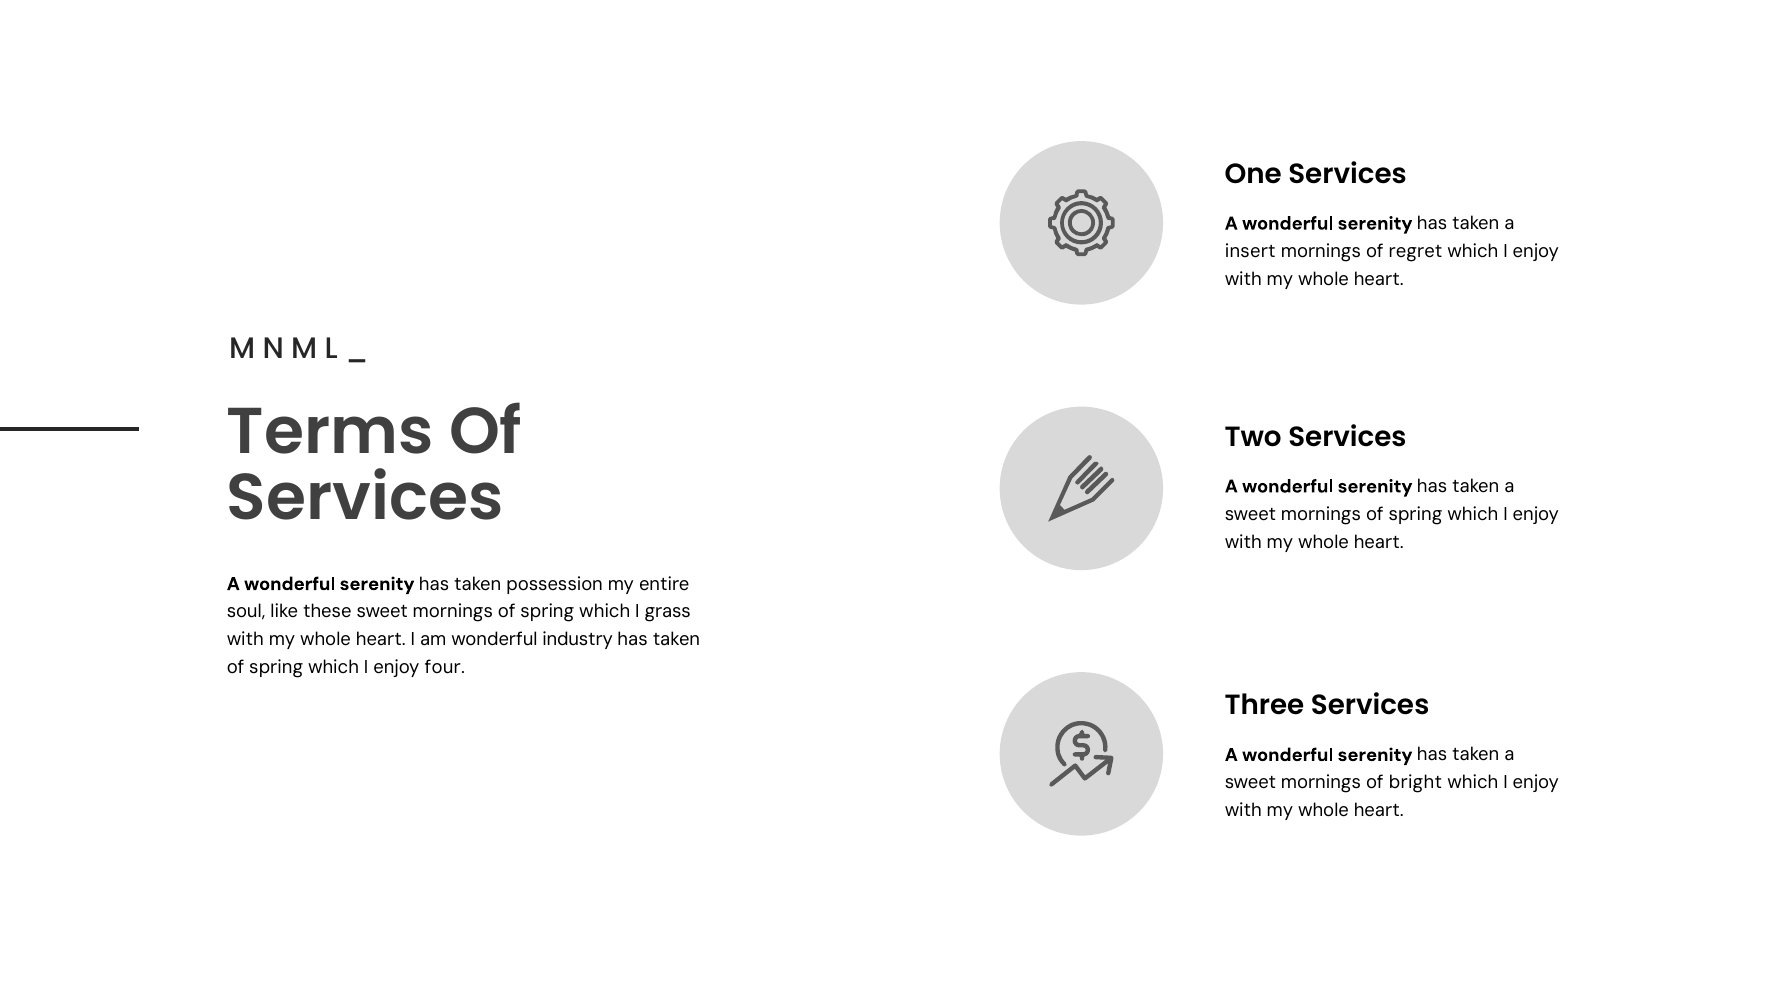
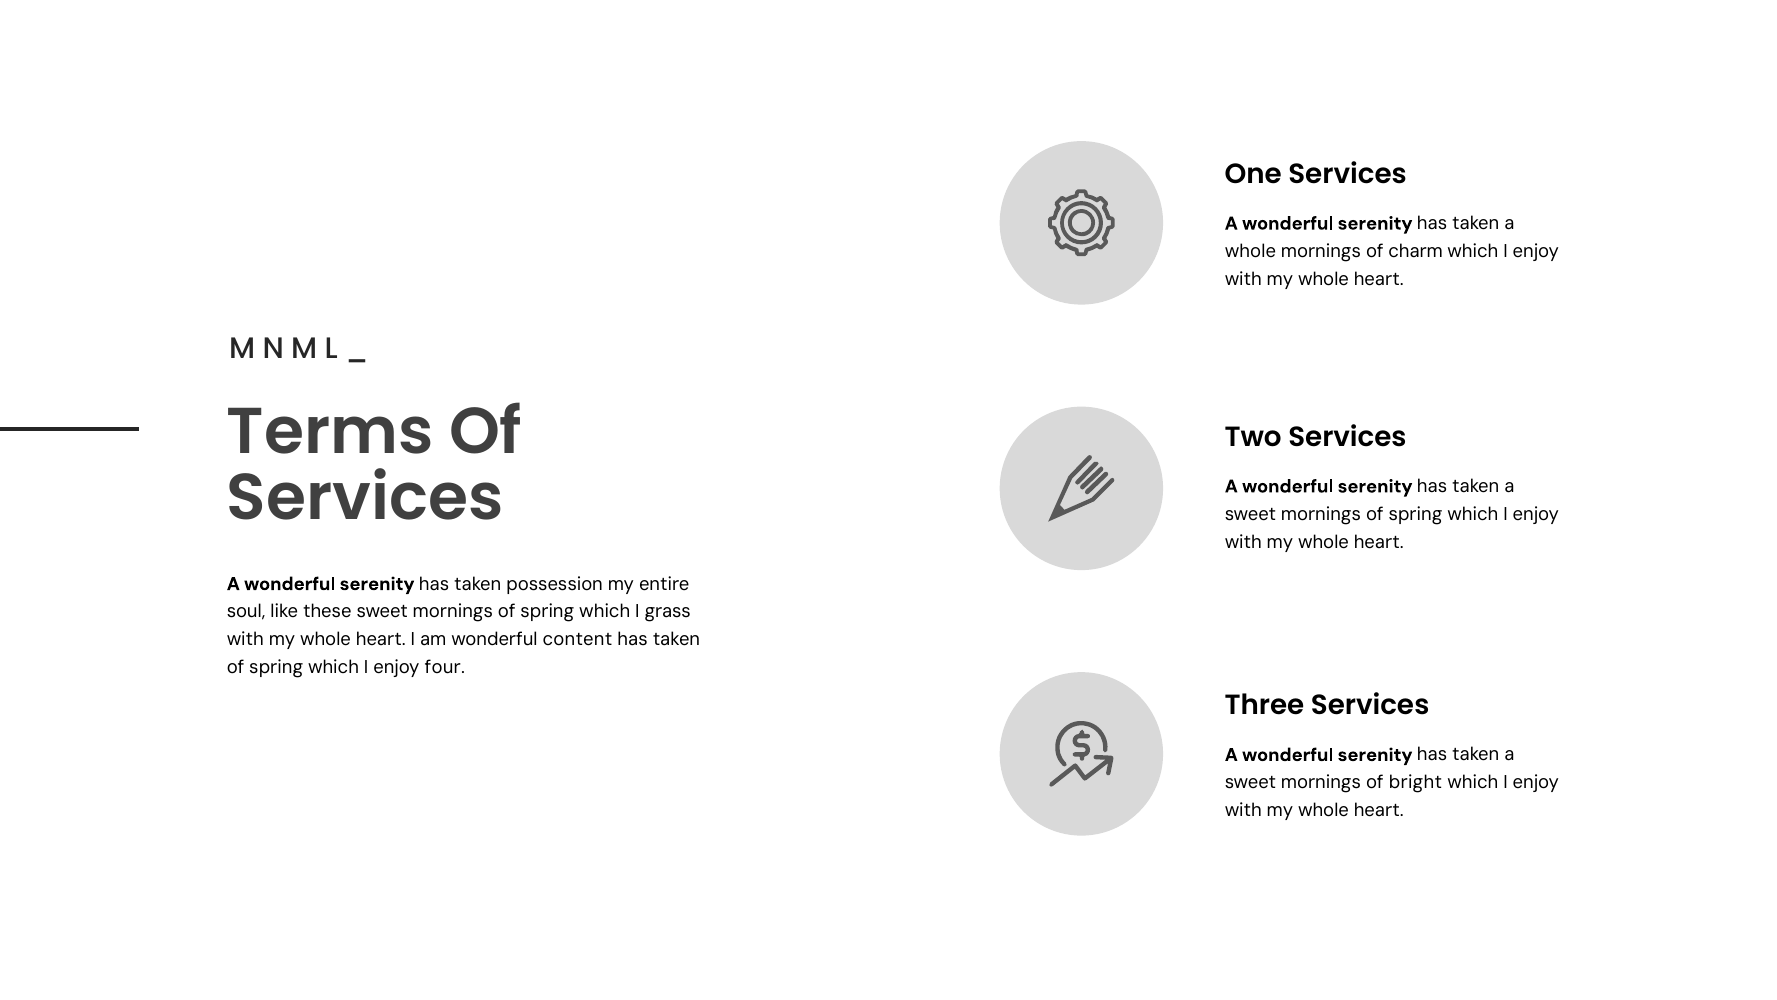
insert at (1250, 251): insert -> whole
regret: regret -> charm
industry: industry -> content
